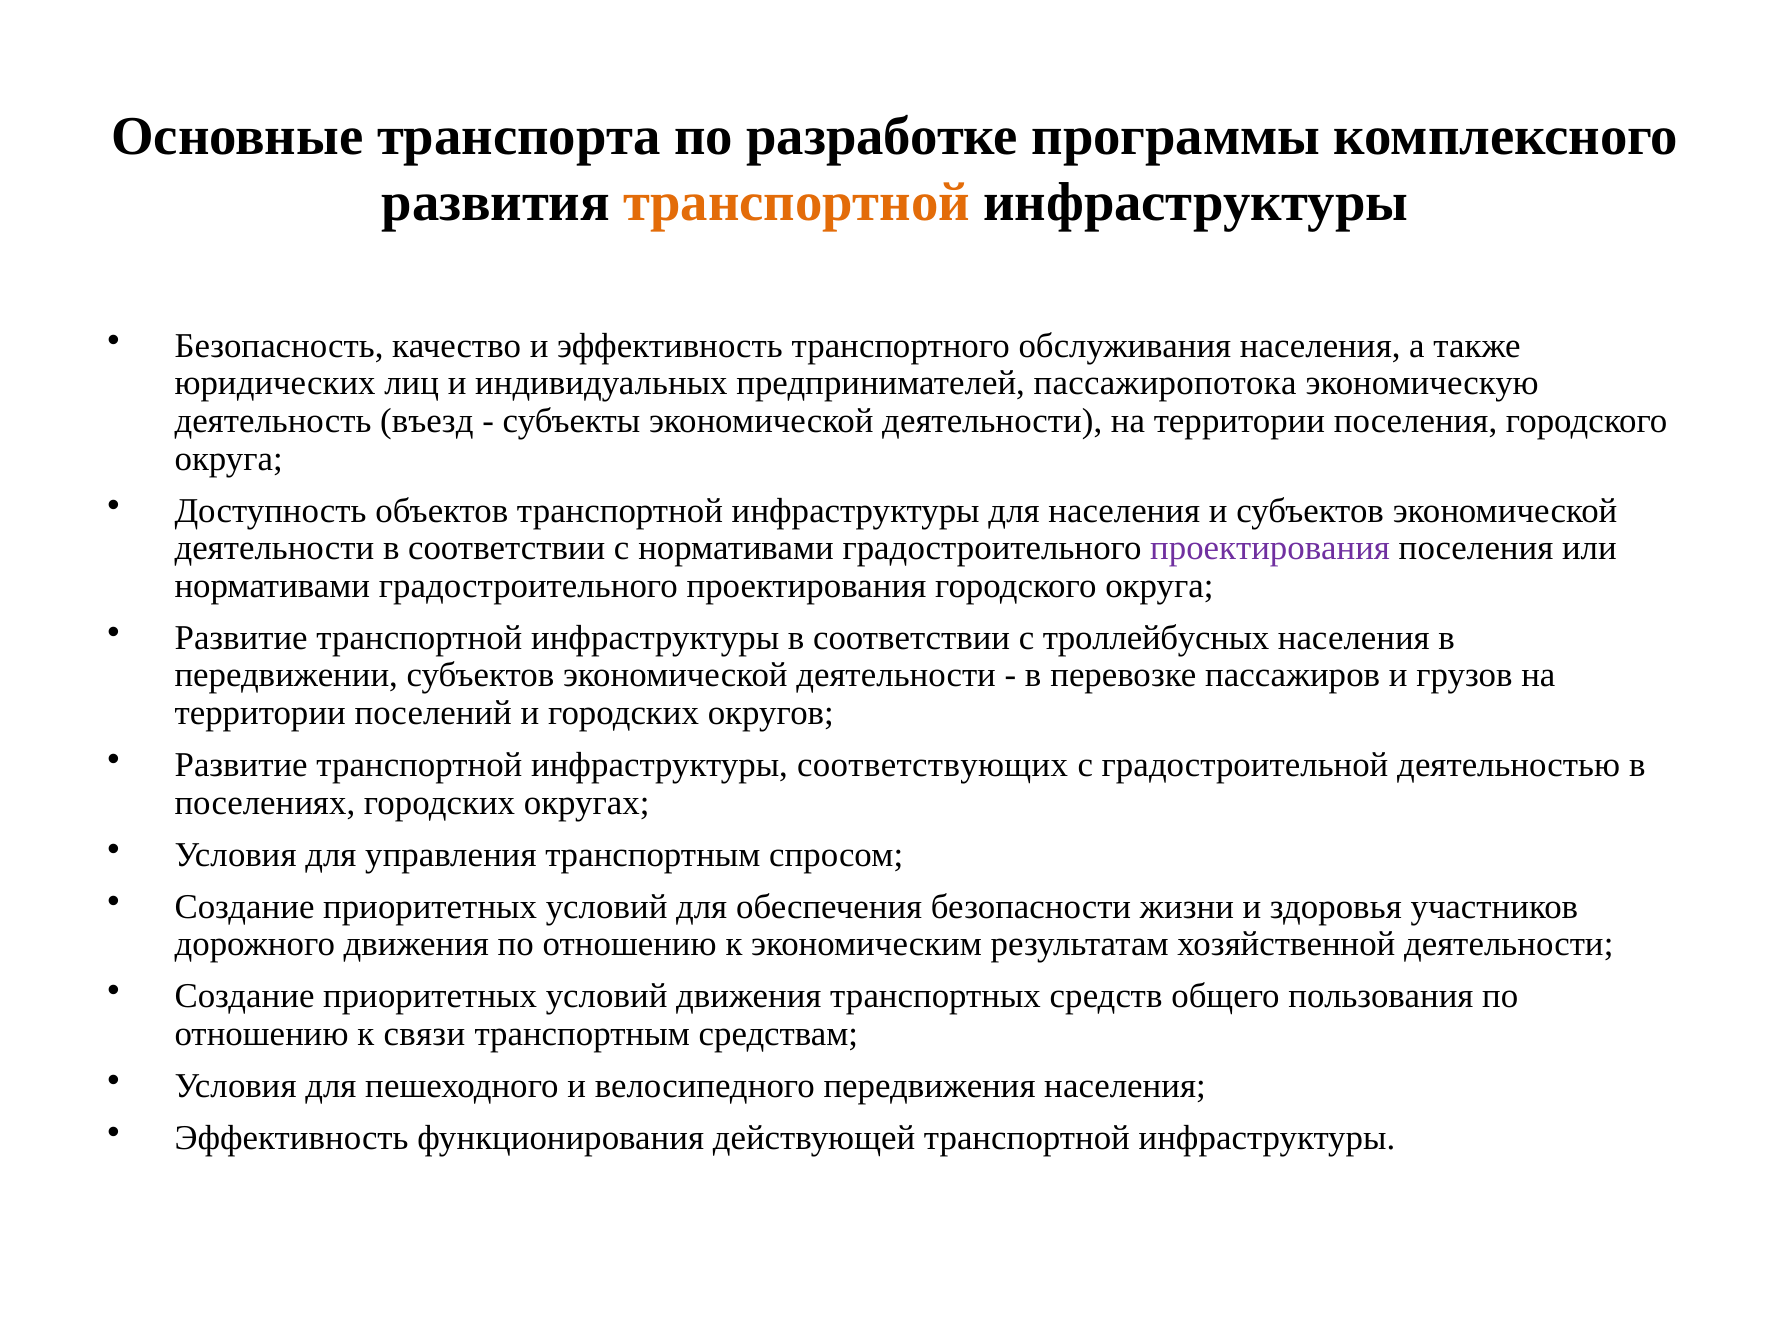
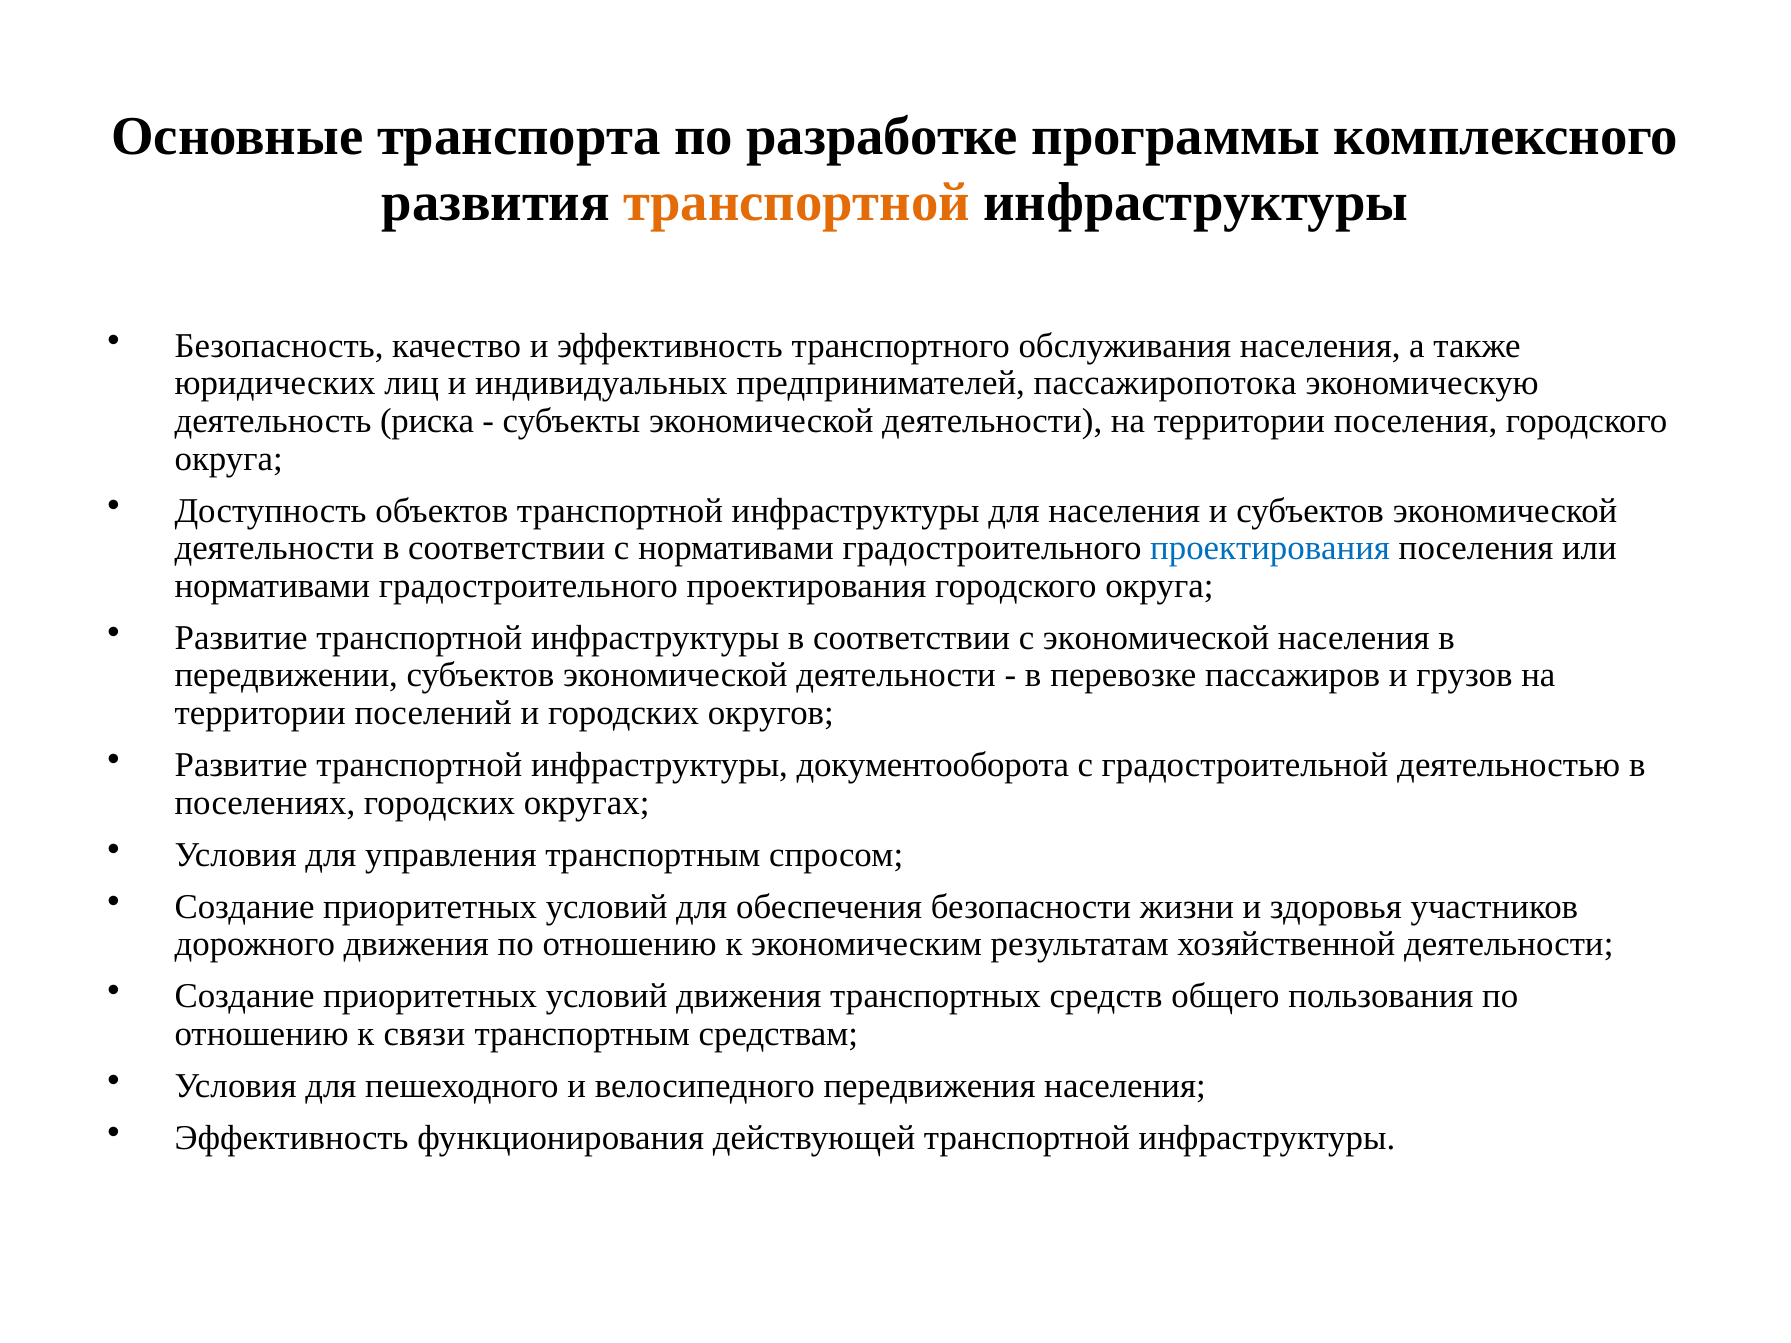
въезд: въезд -> риска
проектирования at (1270, 548) colour: purple -> blue
с троллейбусных: троллейбусных -> экономической
соответствующих: соответствующих -> документооборота
